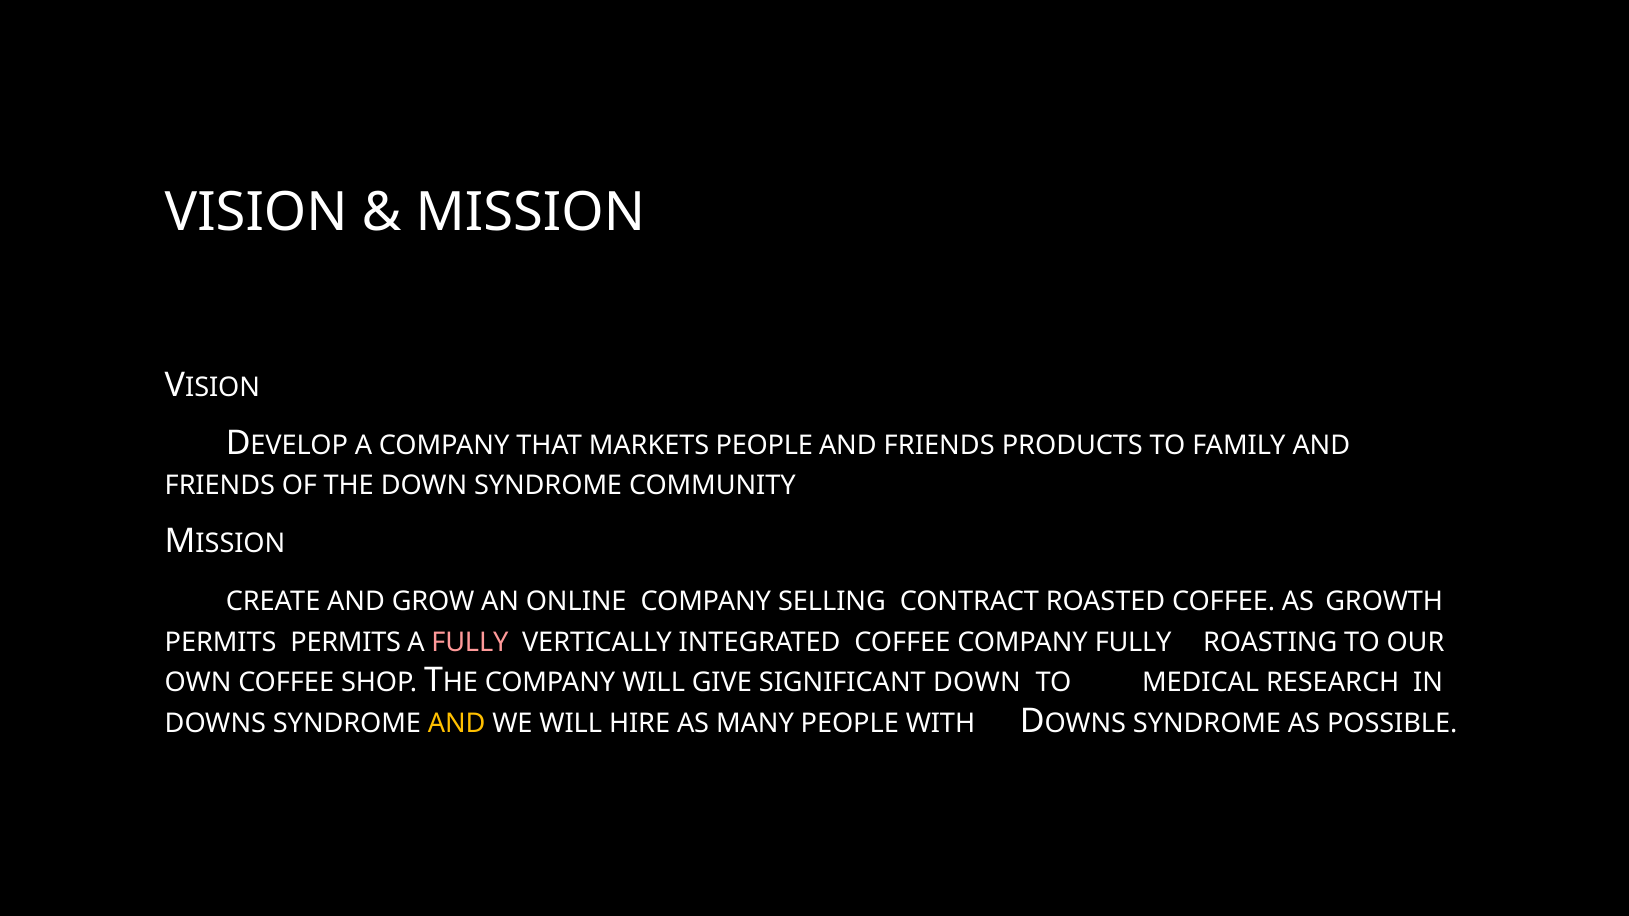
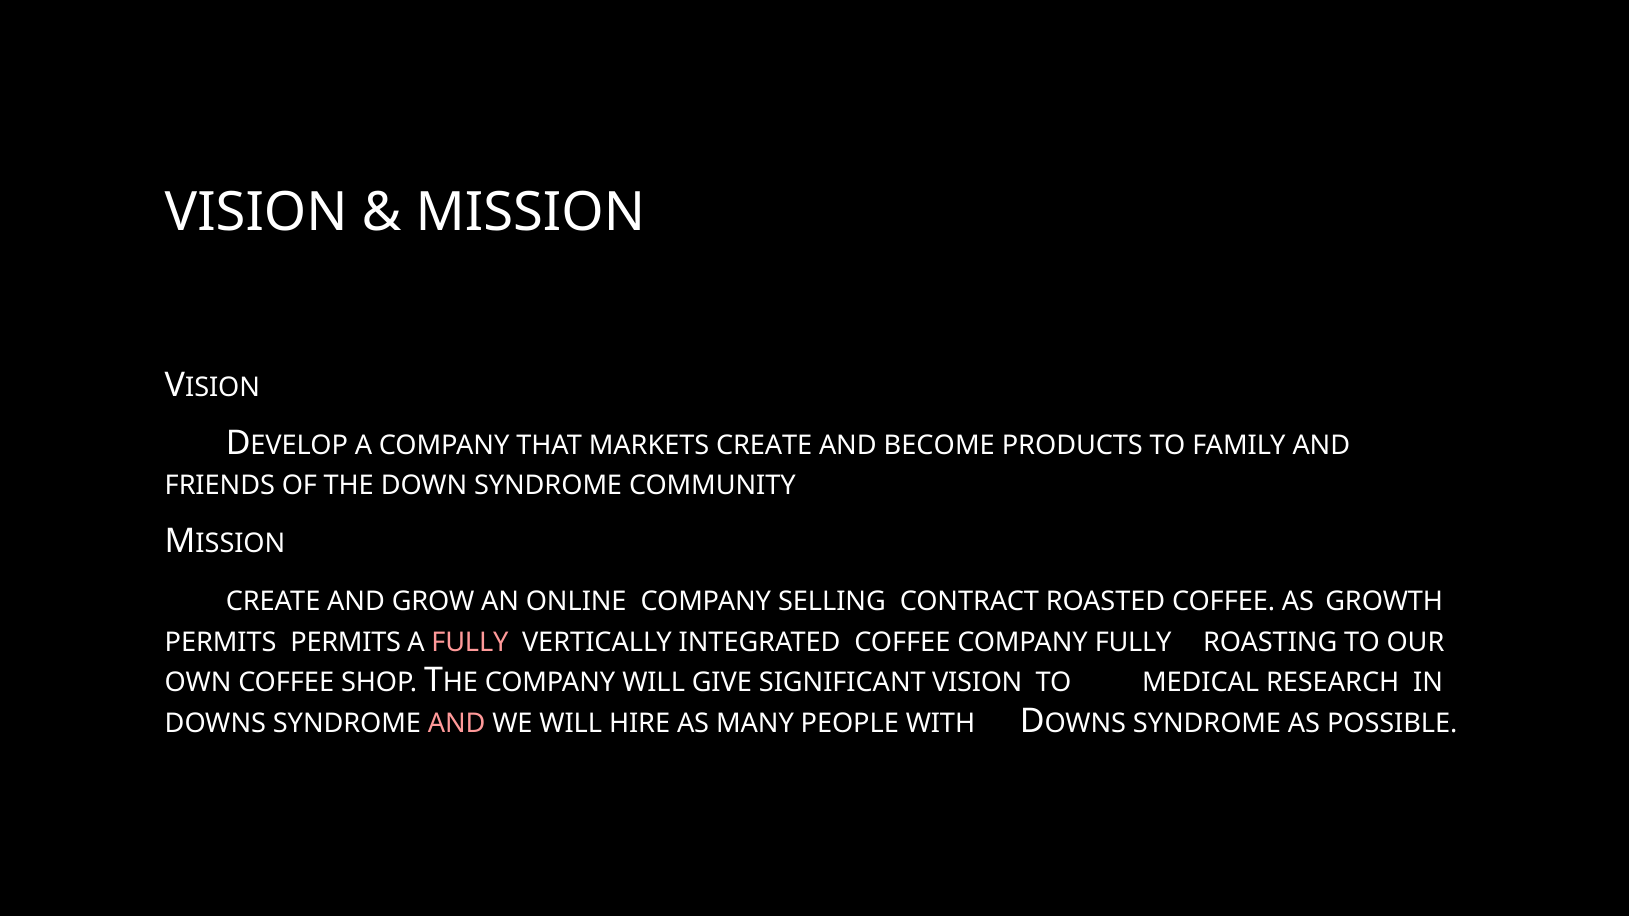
MARKETS PEOPLE: PEOPLE -> CREATE
FRIENDS at (939, 445): FRIENDS -> BECOME
SIGNIFICANT DOWN: DOWN -> VISION
AND at (457, 724) colour: yellow -> pink
